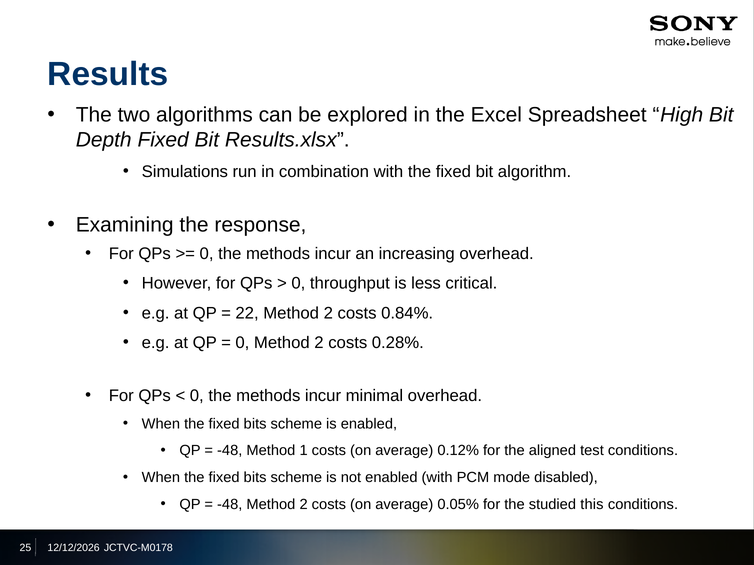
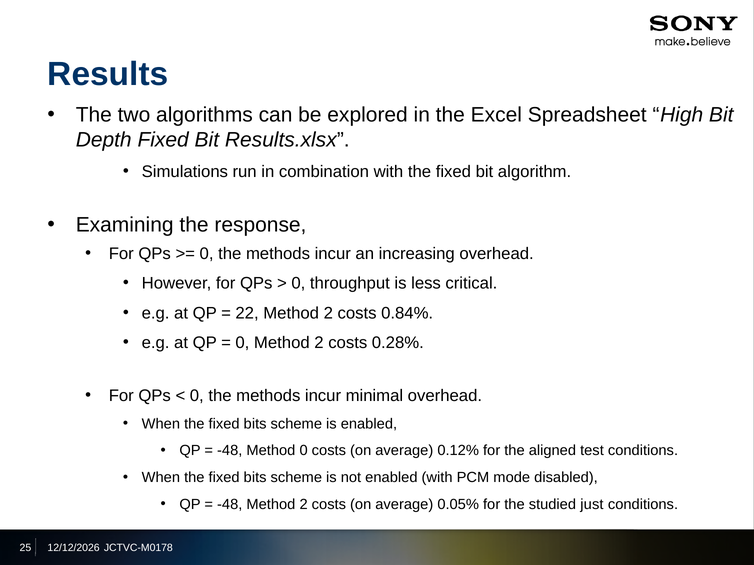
Method 1: 1 -> 0
this: this -> just
